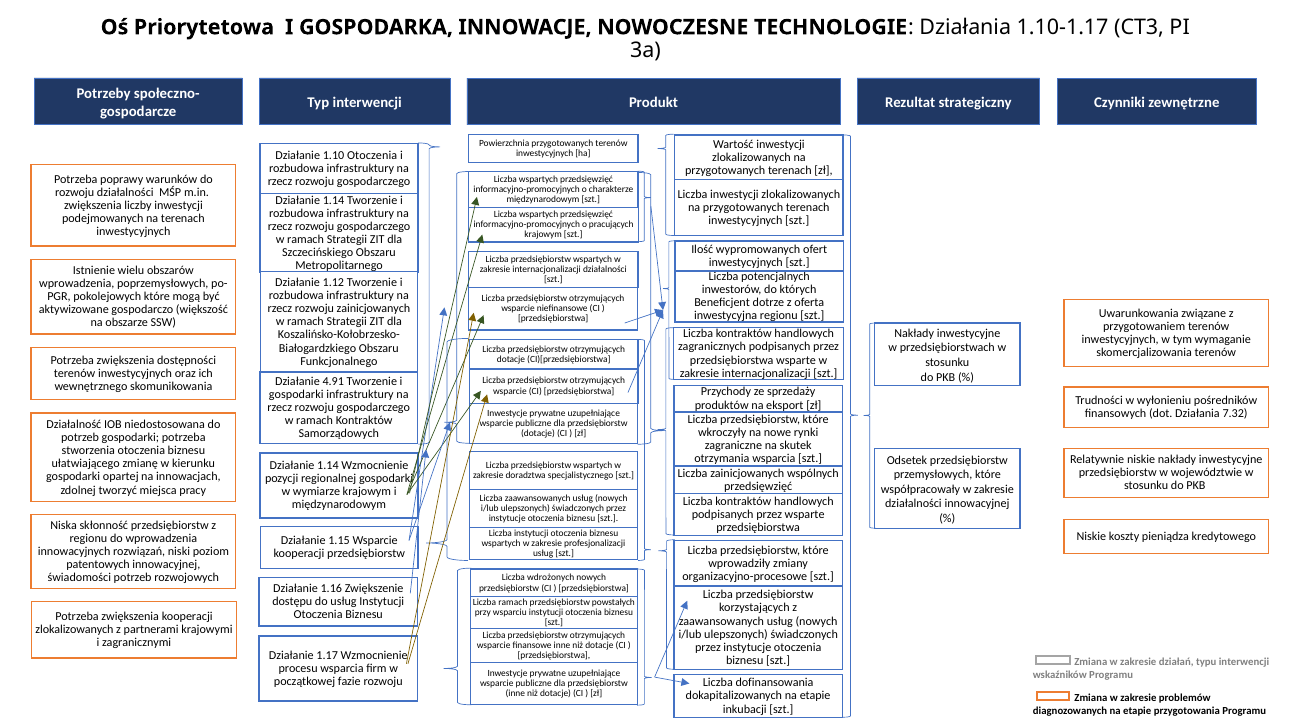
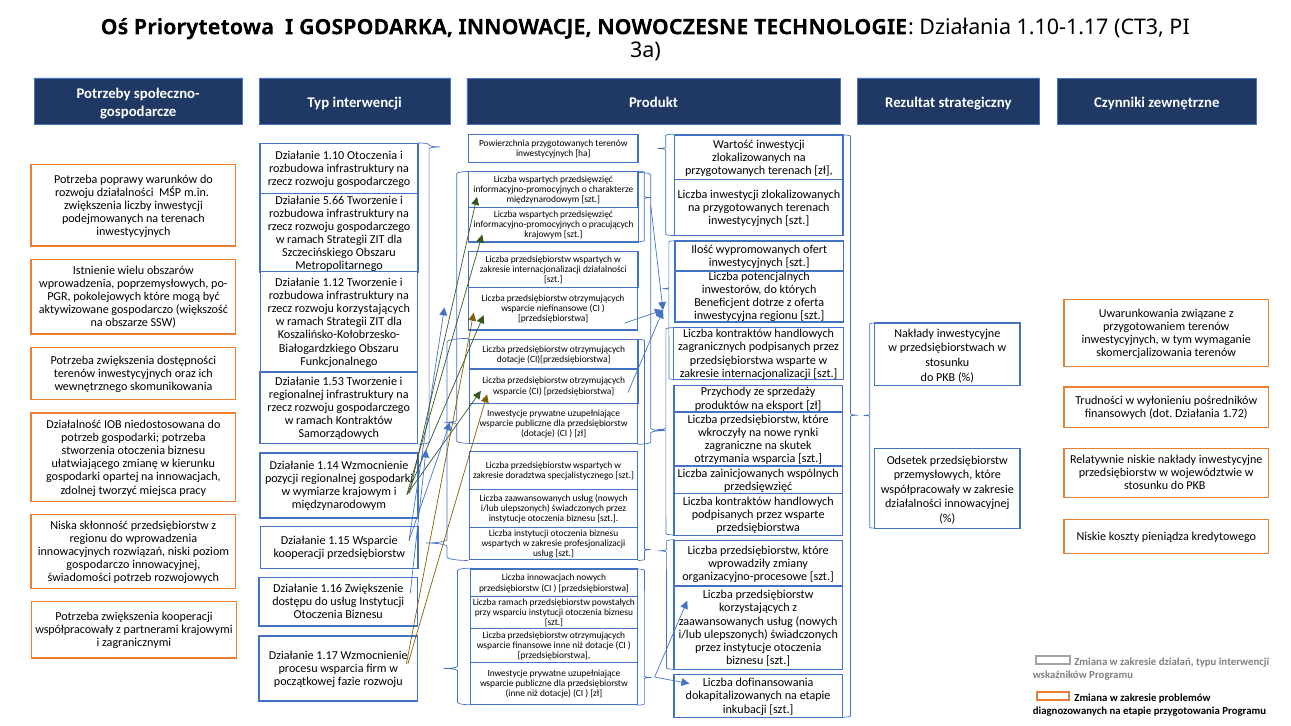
1.14 at (334, 200): 1.14 -> 5.66
rozwoju zainicjowanych: zainicjowanych -> korzystających
4.91: 4.91 -> 1.53
gospodarki at (296, 395): gospodarki -> regionalnej
7.32: 7.32 -> 1.72
patentowych at (98, 565): patentowych -> gospodarczo
Liczba wdrożonych: wdrożonych -> innowacjach
zlokalizowanych at (74, 630): zlokalizowanych -> współpracowały
